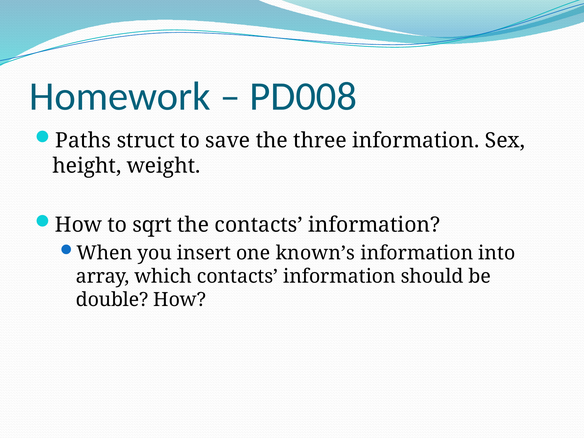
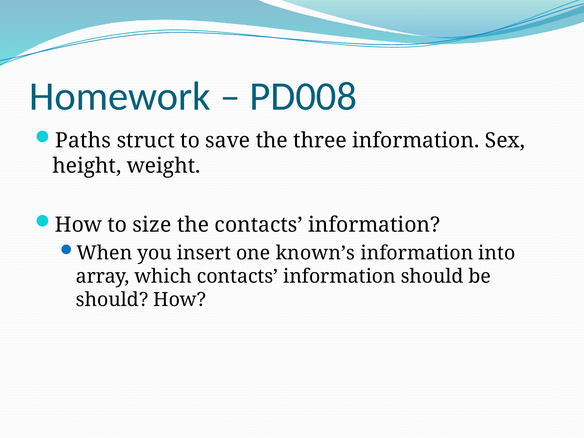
sqrt: sqrt -> size
double at (112, 300): double -> should
